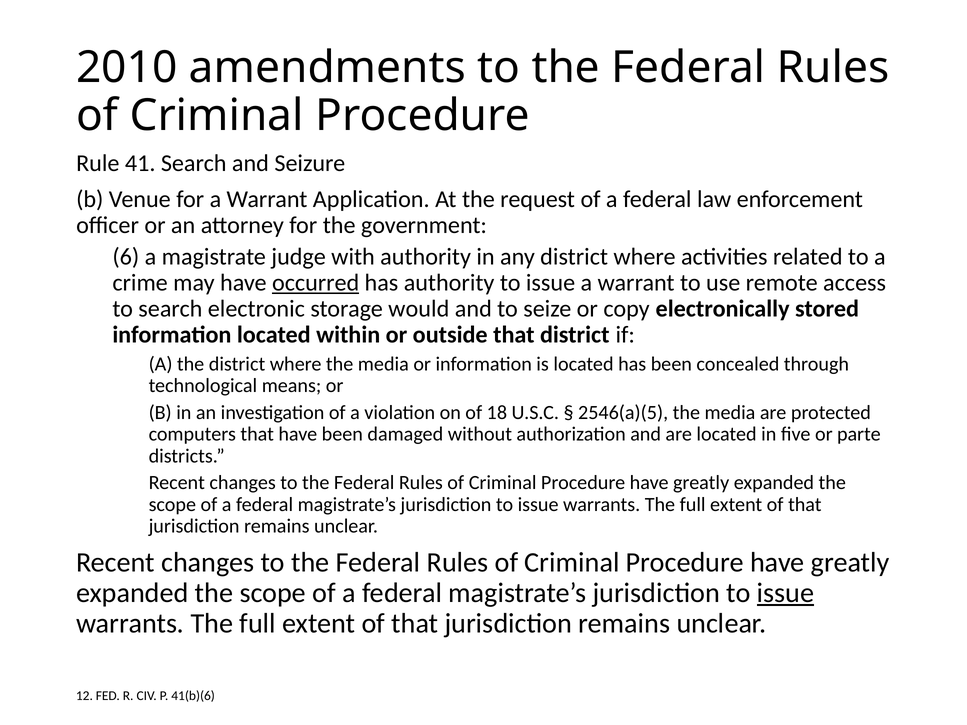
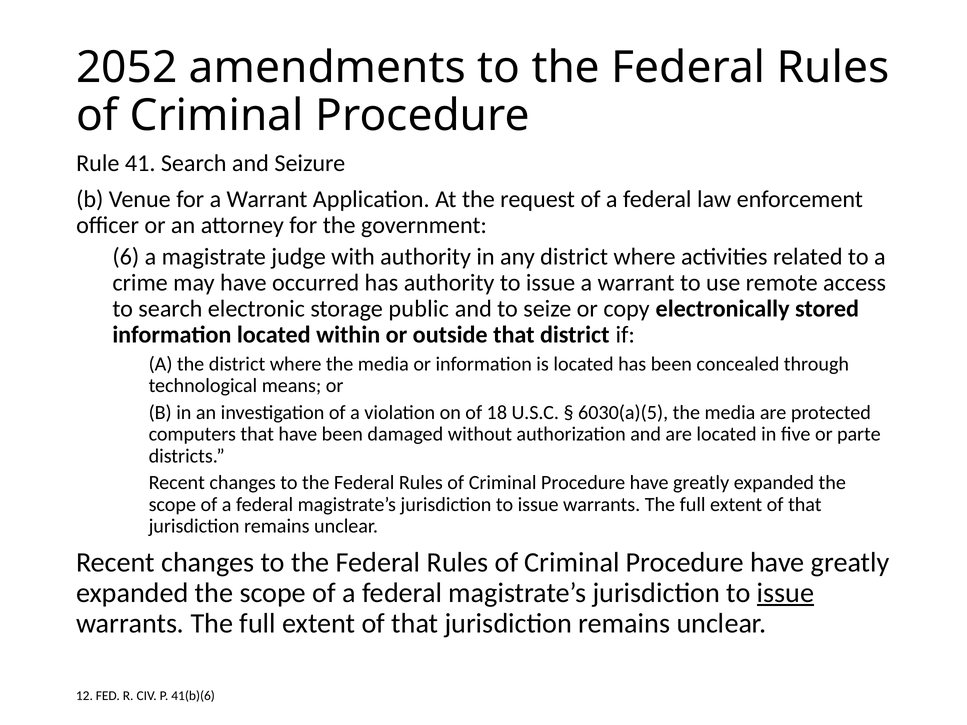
2010: 2010 -> 2052
occurred underline: present -> none
would: would -> public
2546(a)(5: 2546(a)(5 -> 6030(a)(5
